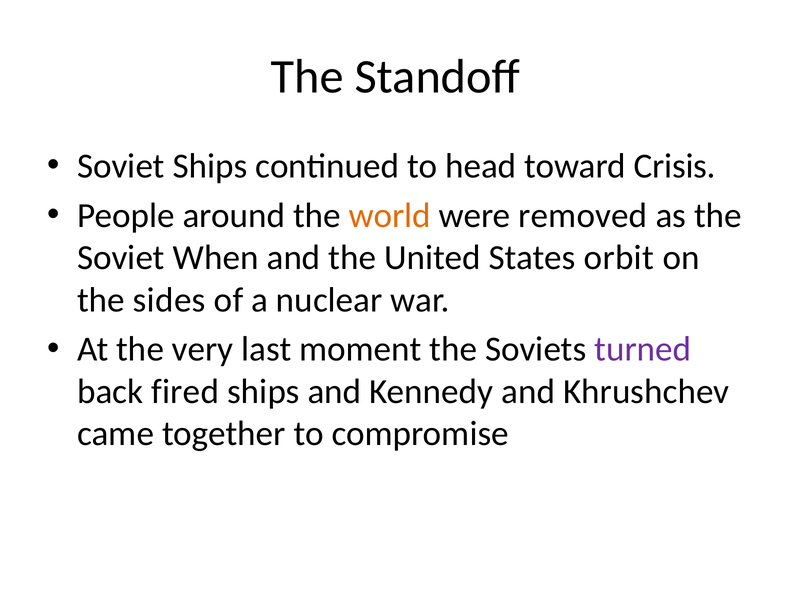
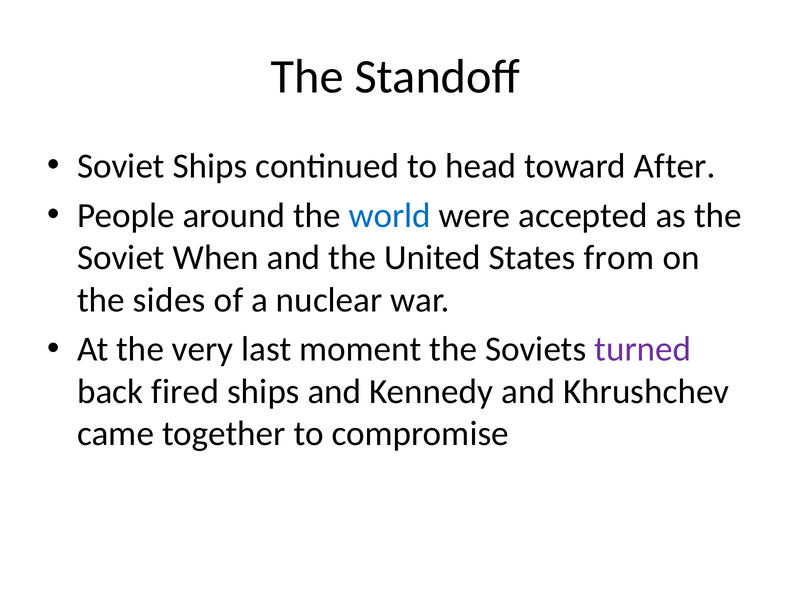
Crisis: Crisis -> After
world colour: orange -> blue
removed: removed -> accepted
orbit: orbit -> from
